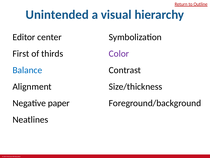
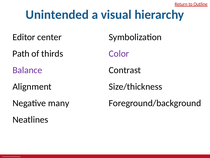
First: First -> Path
Balance colour: blue -> purple
paper: paper -> many
